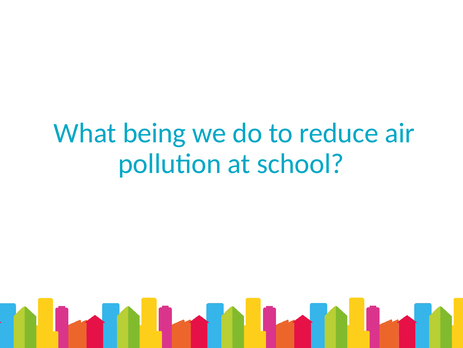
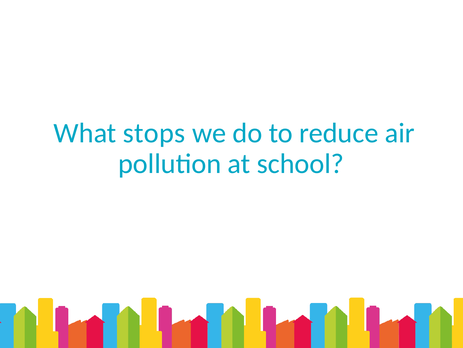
being: being -> stops
